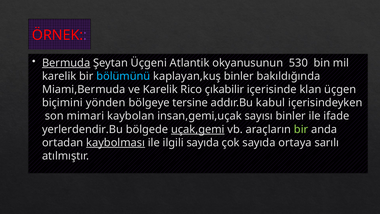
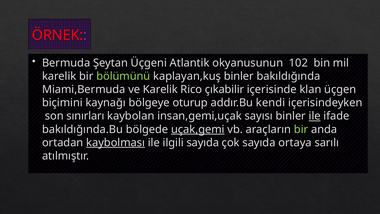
Bermuda underline: present -> none
530: 530 -> 102
bölümünü colour: light blue -> light green
yönden: yönden -> kaynağı
tersine: tersine -> oturup
kabul: kabul -> kendi
mimari: mimari -> sınırları
ile at (315, 116) underline: none -> present
yerlerdendir.Bu: yerlerdendir.Bu -> bakıldığında.Bu
